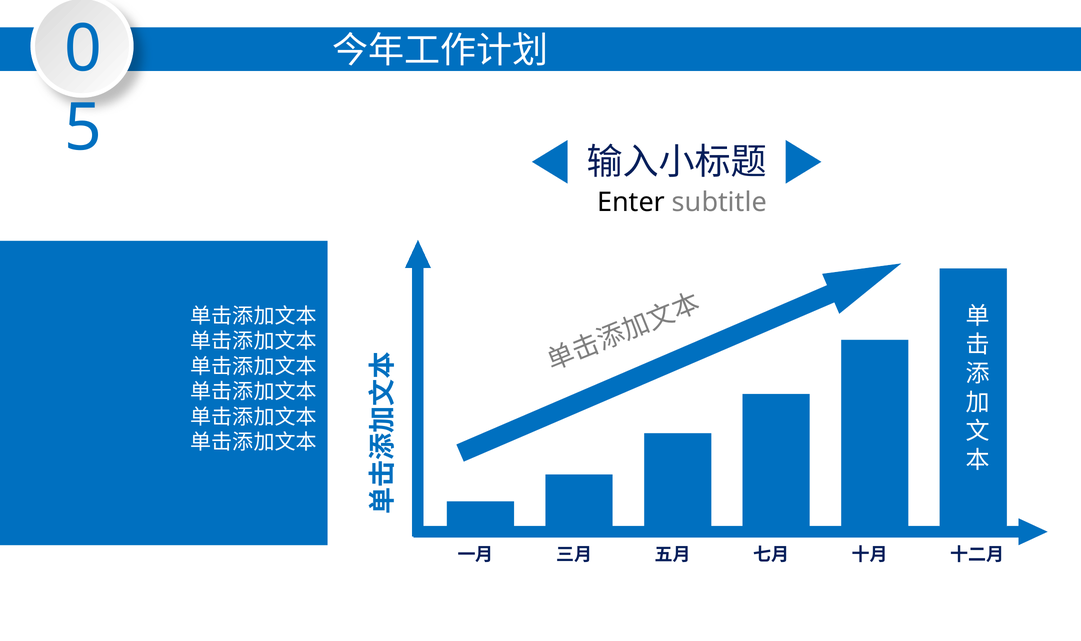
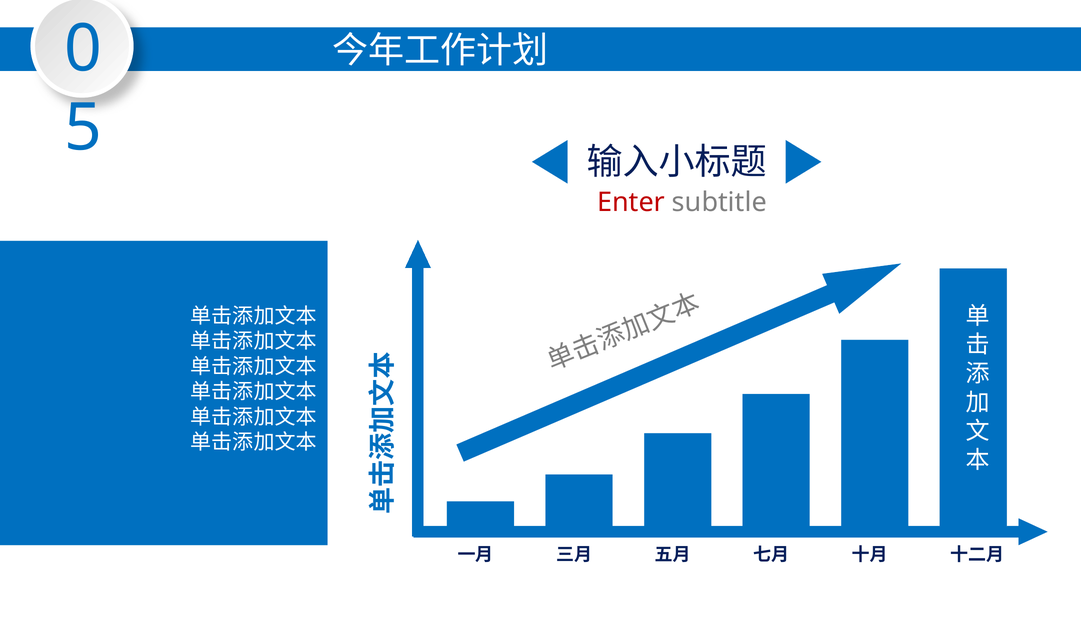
Enter colour: black -> red
